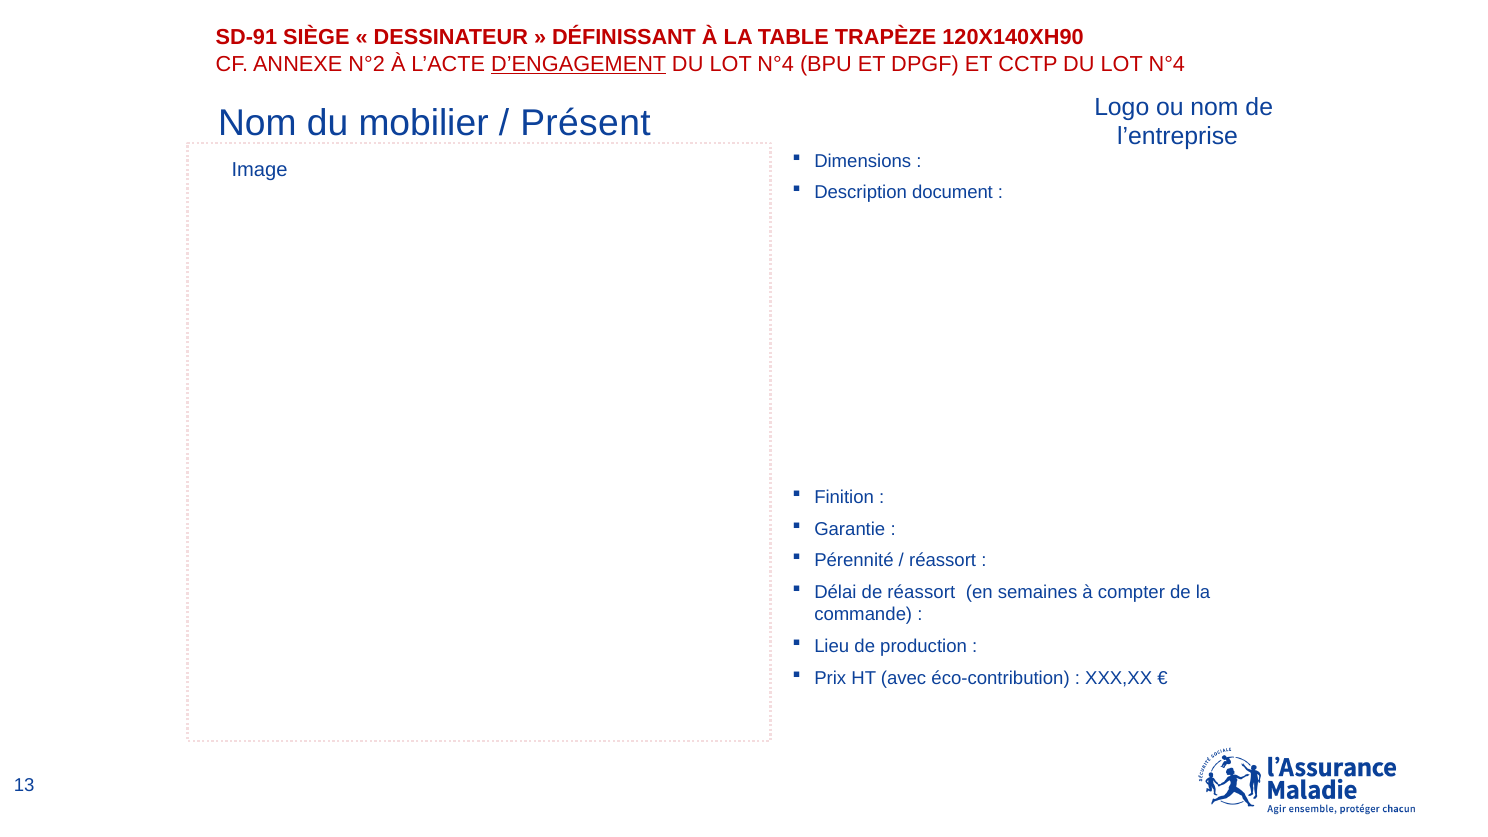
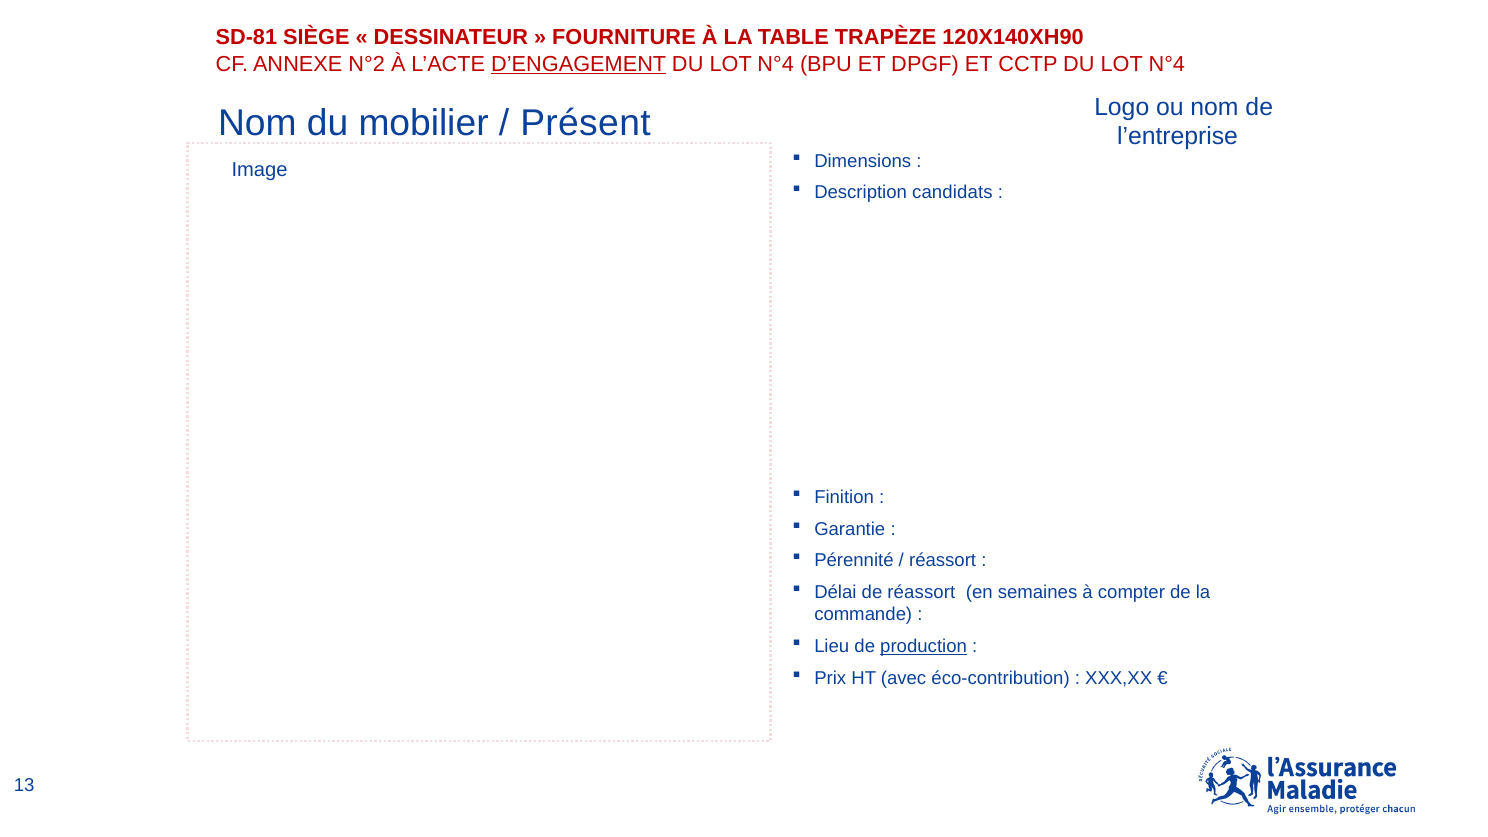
SD-91: SD-91 -> SD-81
DÉFINISSANT: DÉFINISSANT -> FOURNITURE
document: document -> candidats
production underline: none -> present
